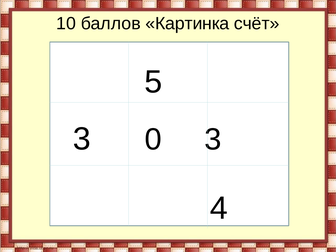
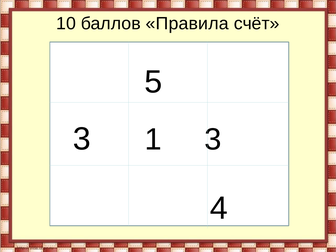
Картинка: Картинка -> Правила
0: 0 -> 1
